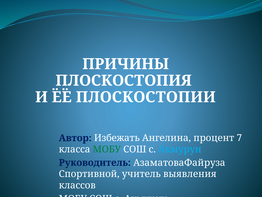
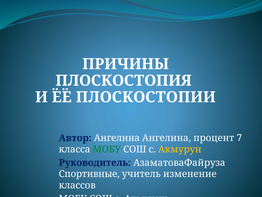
Автор Избежать: Избежать -> Ангелина
Акмурун at (180, 149) colour: light blue -> yellow
Спортивной: Спортивной -> Спортивные
выявления: выявления -> изменение
